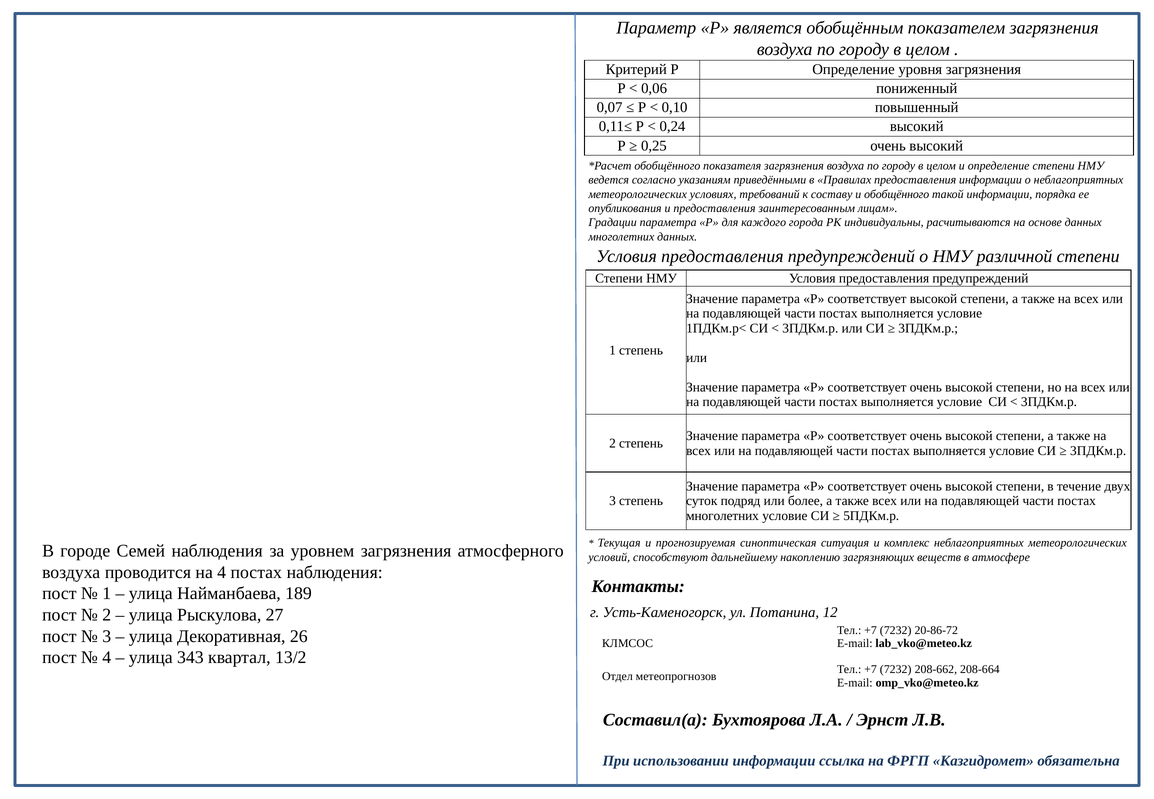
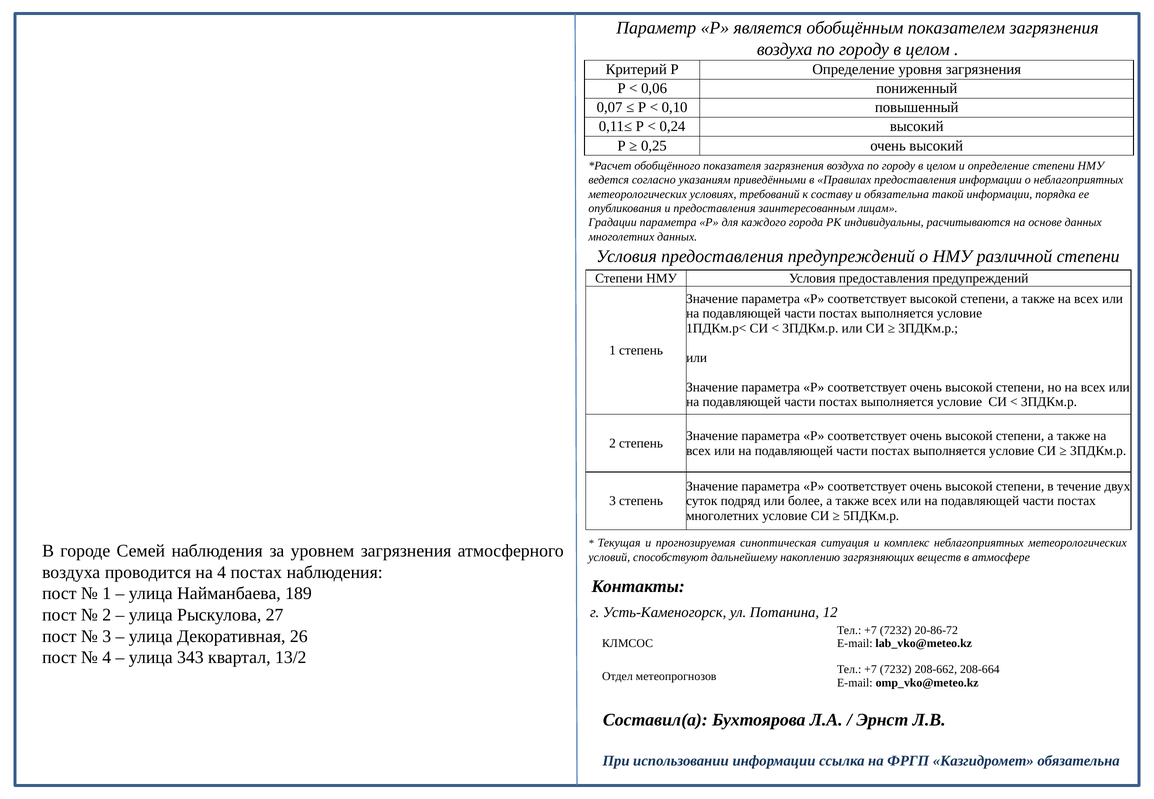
и обобщённого: обобщённого -> обязательна
